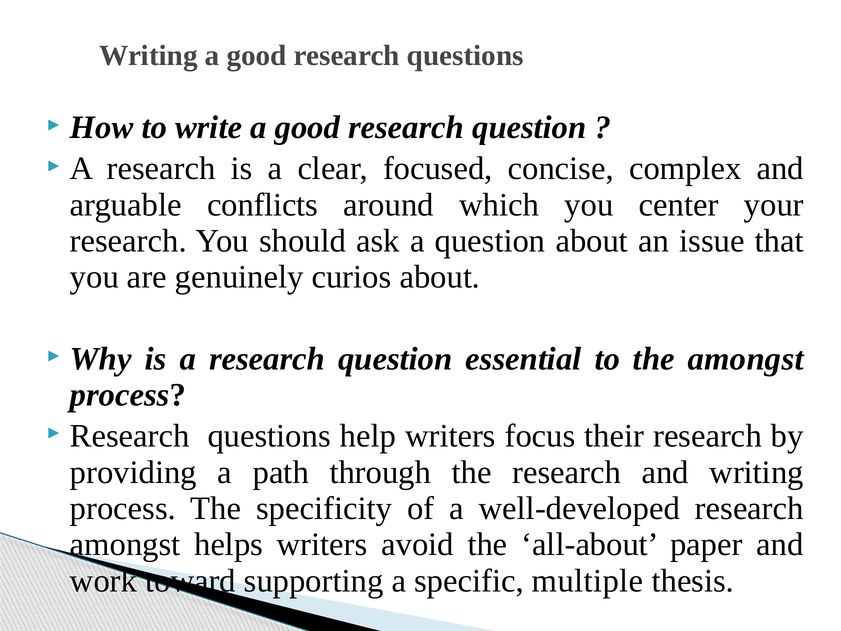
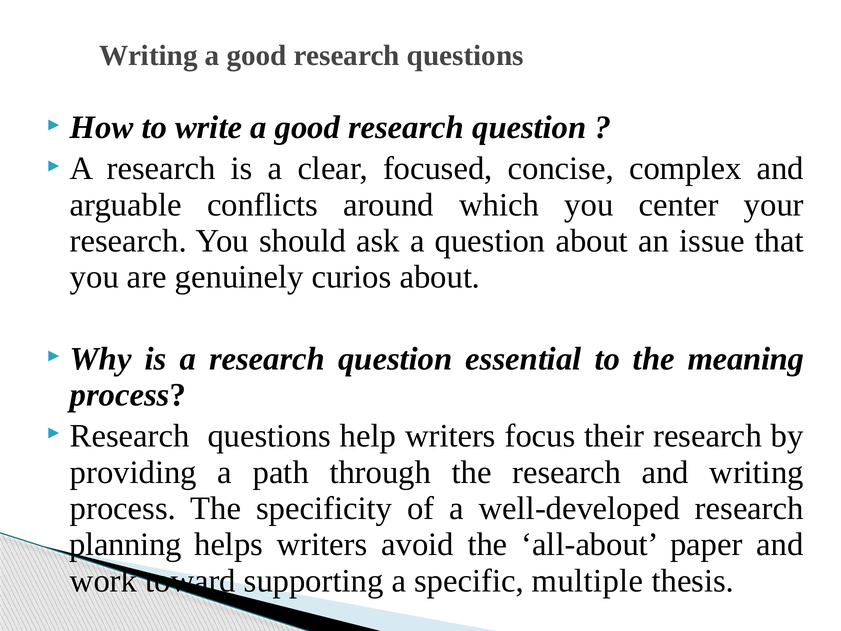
the amongst: amongst -> meaning
amongst at (125, 544): amongst -> planning
